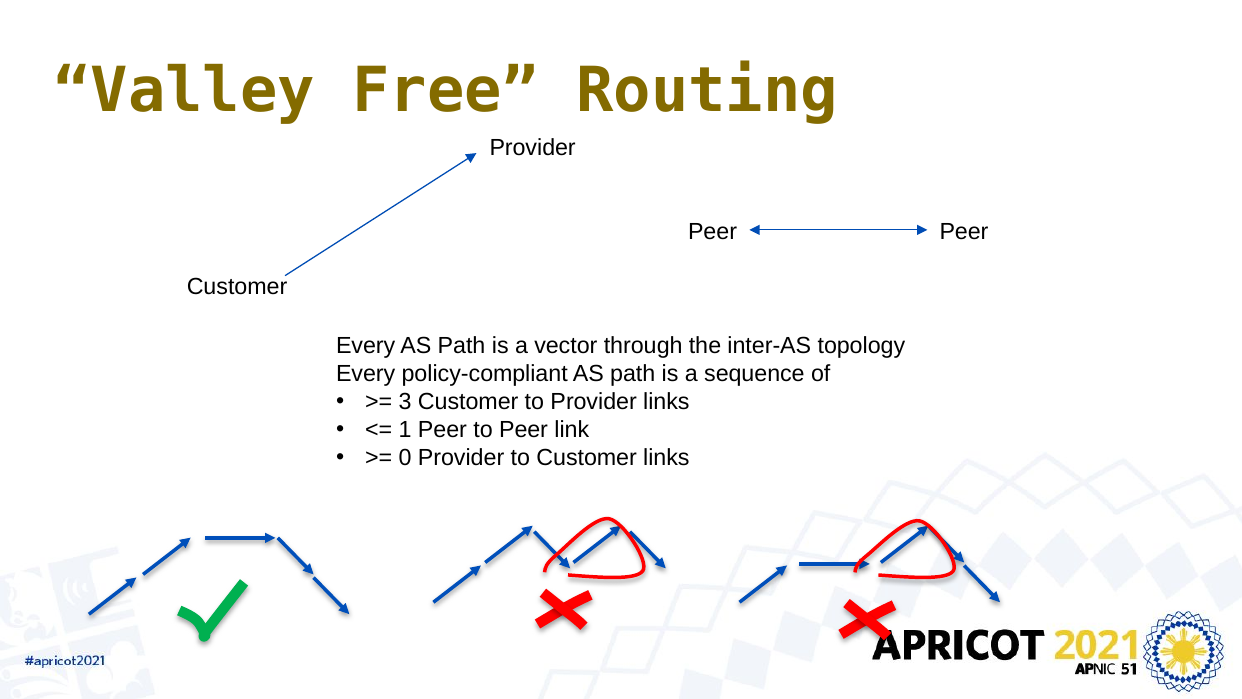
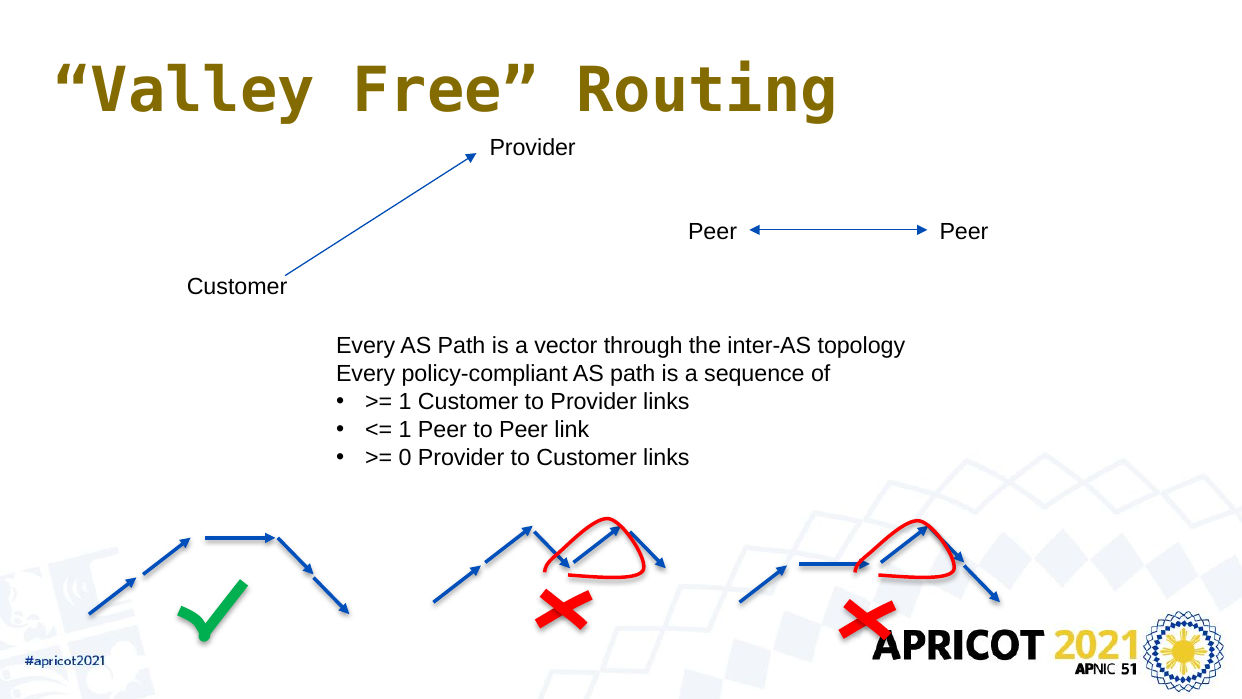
3 at (405, 402): 3 -> 1
